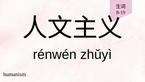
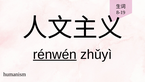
rénwén underline: none -> present
